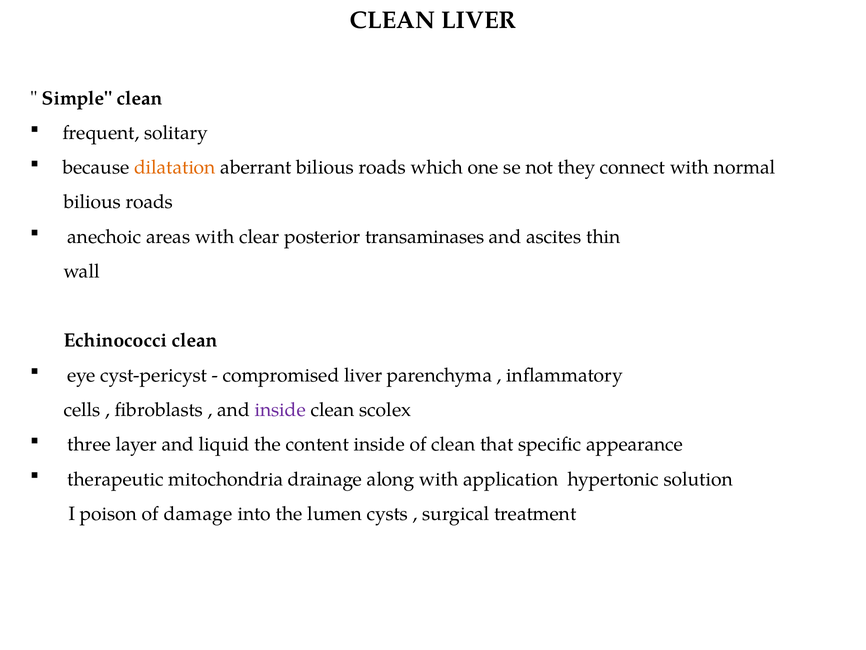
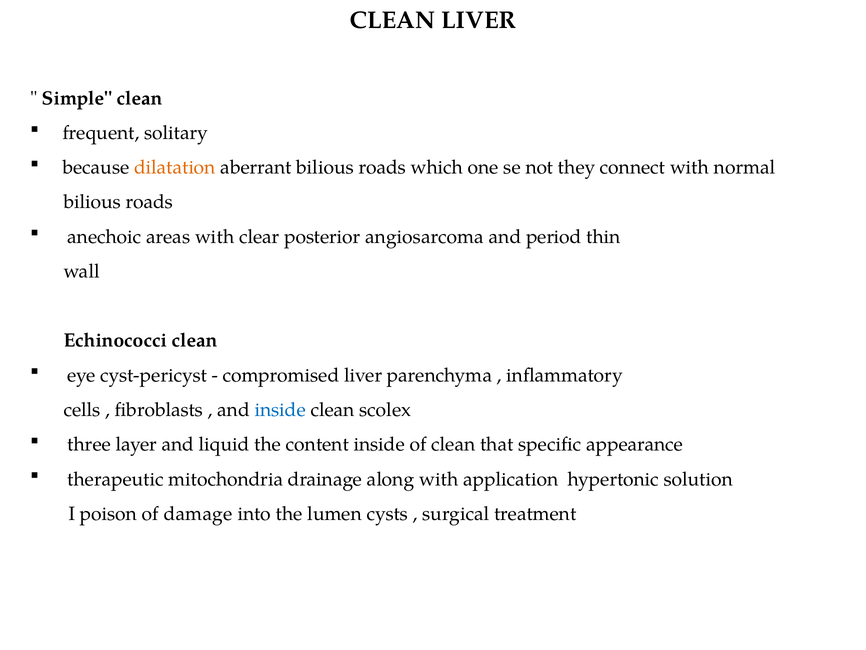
transaminases: transaminases -> angiosarcoma
ascites: ascites -> period
inside at (280, 410) colour: purple -> blue
